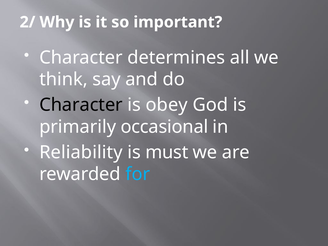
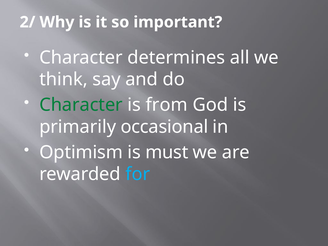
Character at (81, 105) colour: black -> green
obey: obey -> from
Reliability: Reliability -> Optimism
